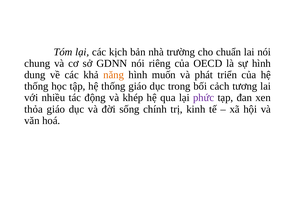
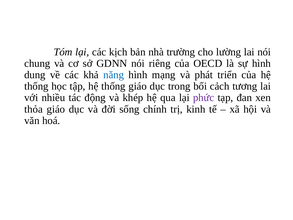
chuẩn: chuẩn -> lường
năng colour: orange -> blue
muốn: muốn -> mạng
